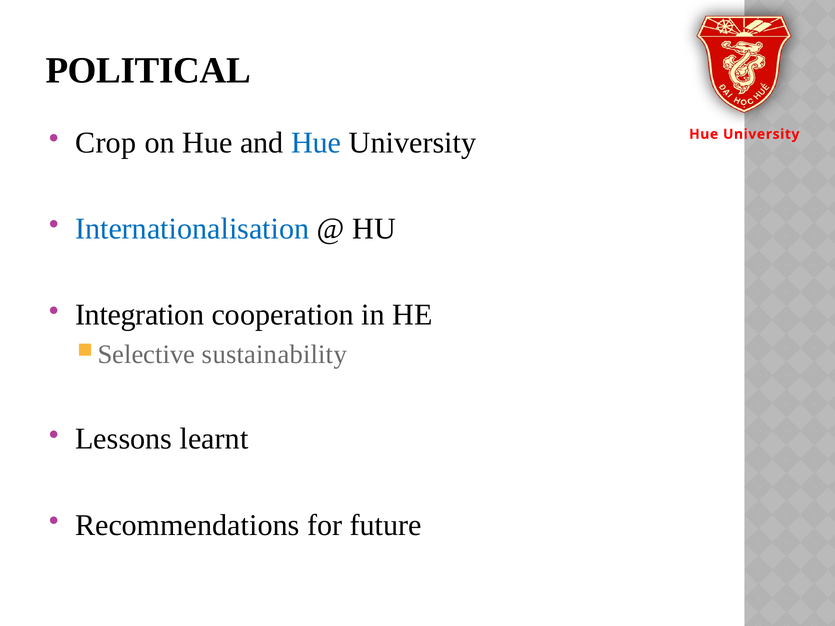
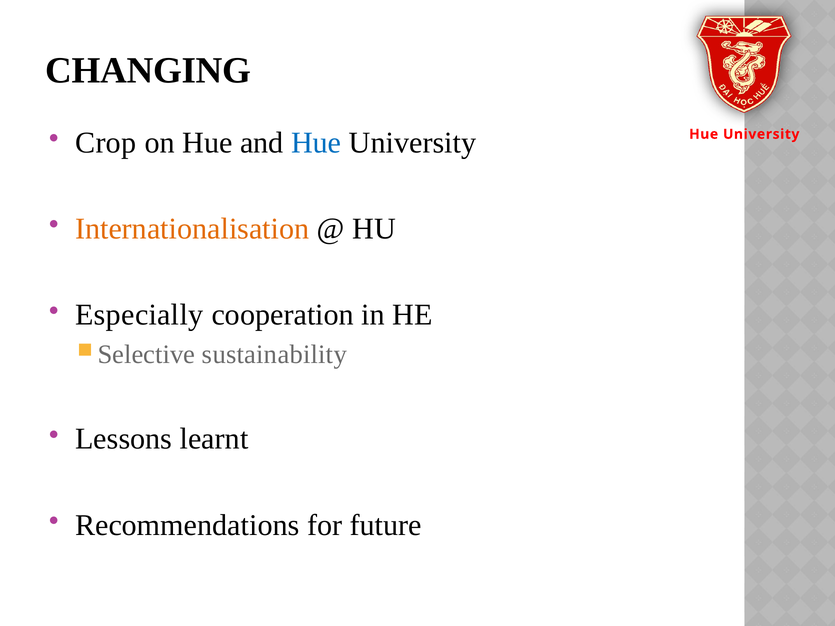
POLITICAL: POLITICAL -> CHANGING
Internationalisation colour: blue -> orange
Integration: Integration -> Especially
